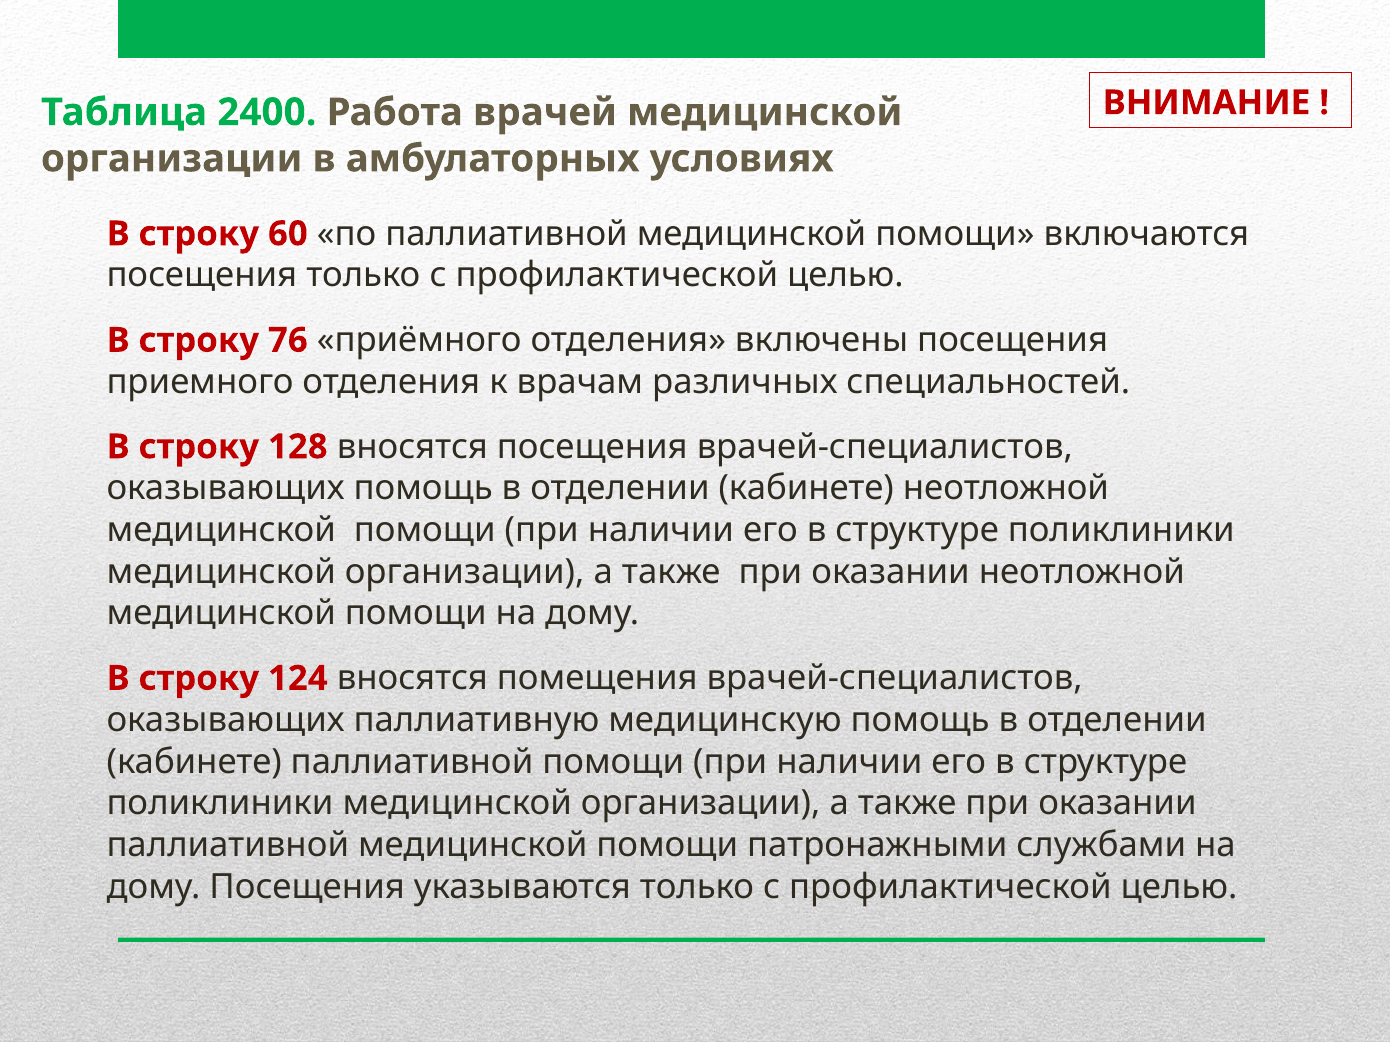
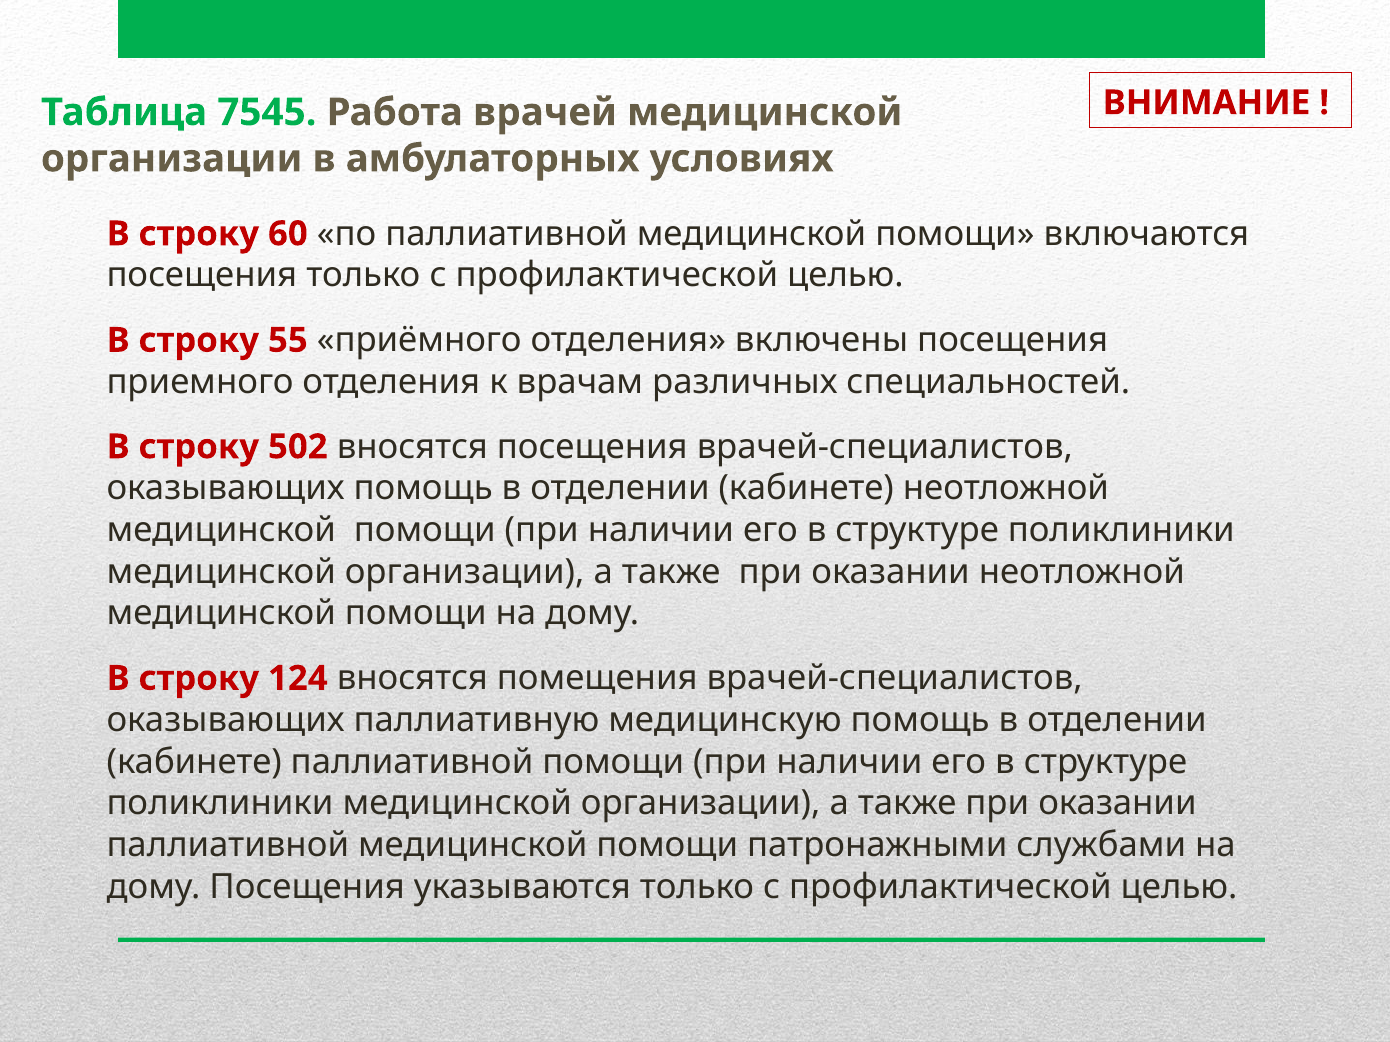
2400: 2400 -> 7545
76: 76 -> 55
128: 128 -> 502
